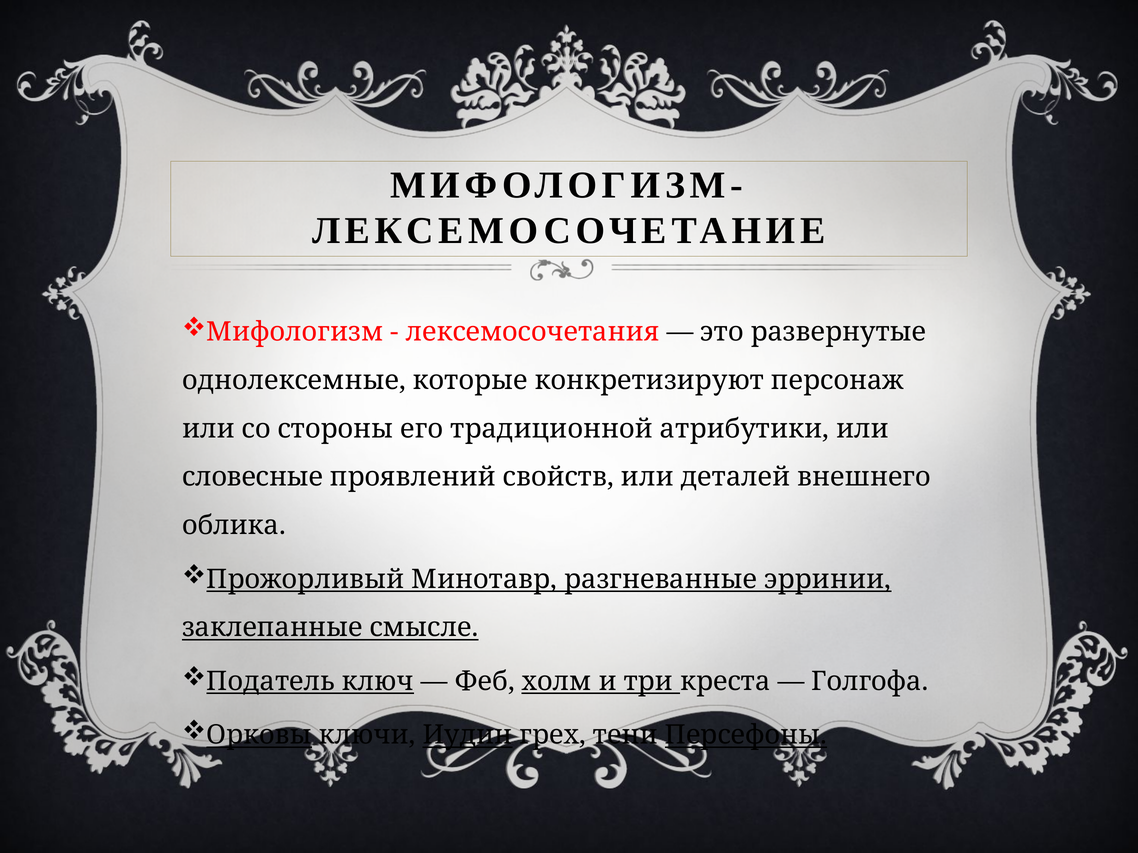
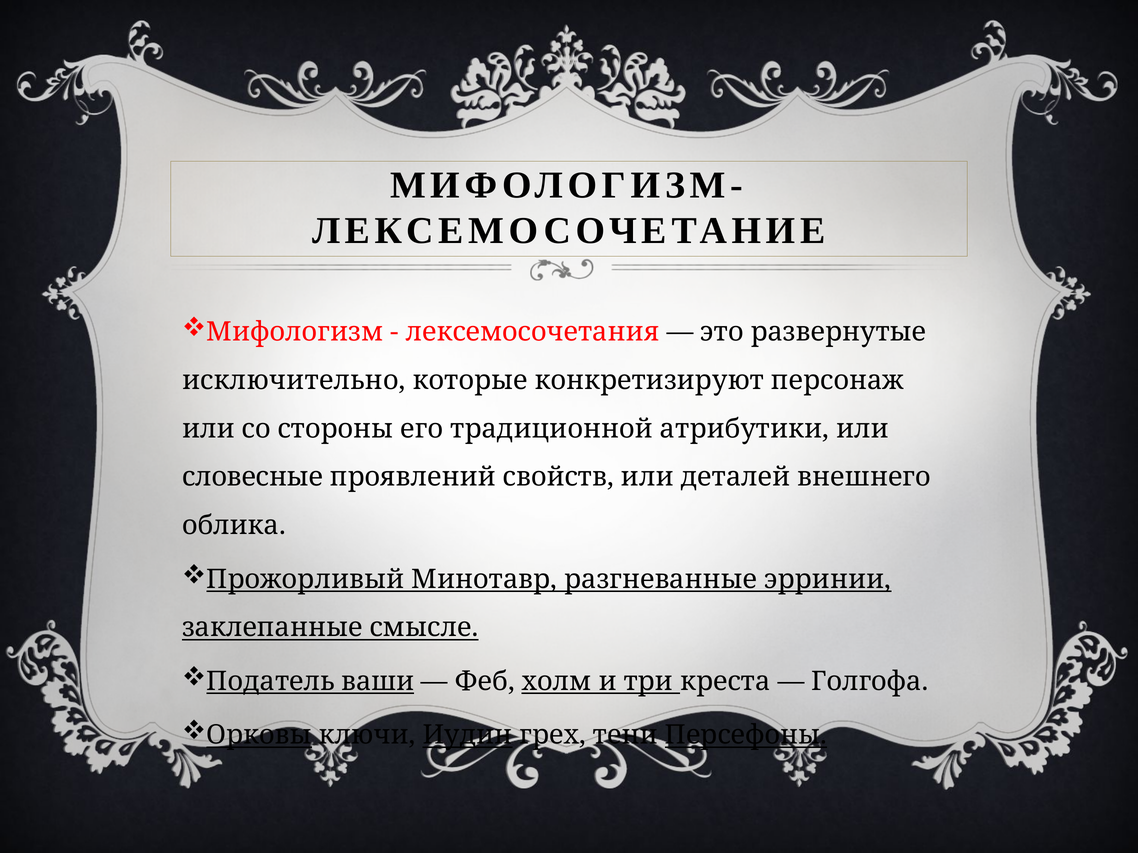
однолексемные: однолексемные -> исключительно
ключ: ключ -> ваши
